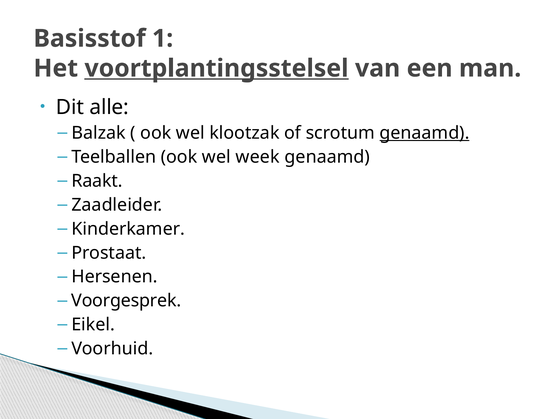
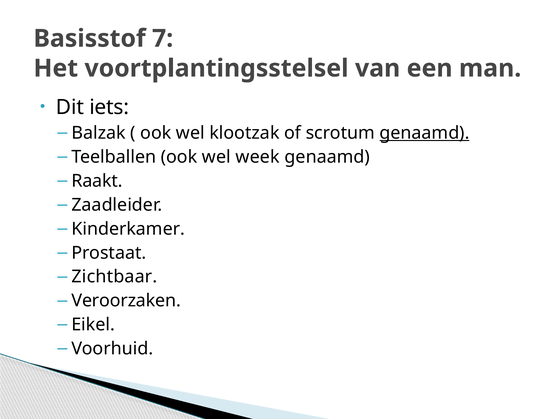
1: 1 -> 7
voortplantingsstelsel underline: present -> none
alle: alle -> iets
Hersenen: Hersenen -> Zichtbaar
Voorgesprek: Voorgesprek -> Veroorzaken
